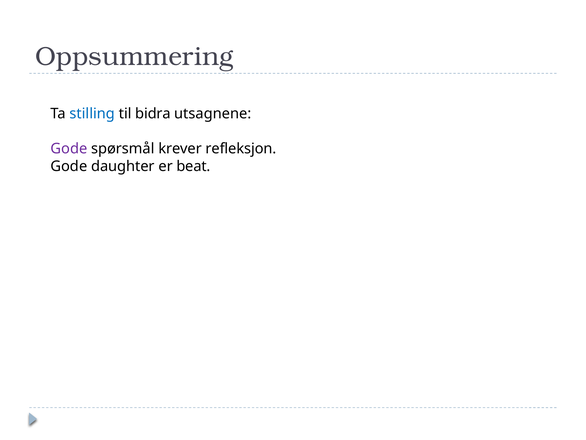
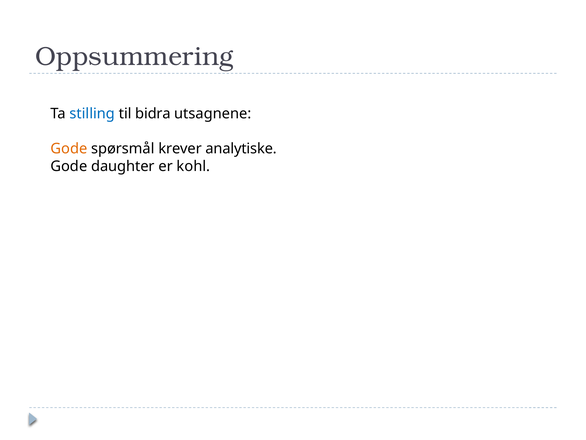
Gode at (69, 149) colour: purple -> orange
refleksjon: refleksjon -> analytiske
beat: beat -> kohl
